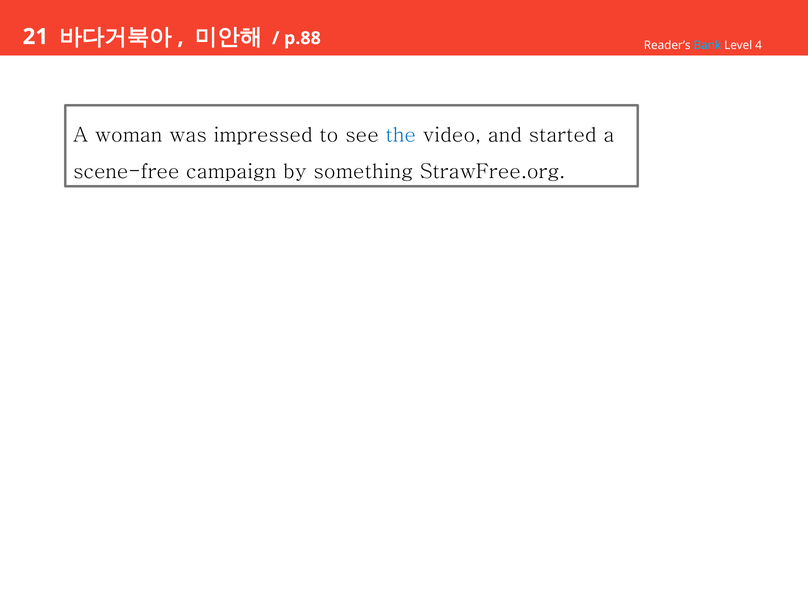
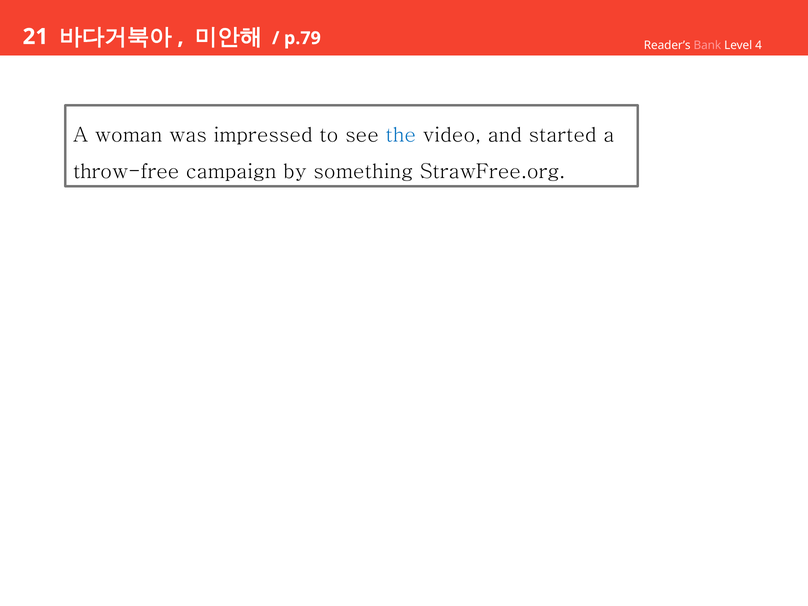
p.88: p.88 -> p.79
Bank colour: light blue -> pink
scene-free: scene-free -> throw-free
